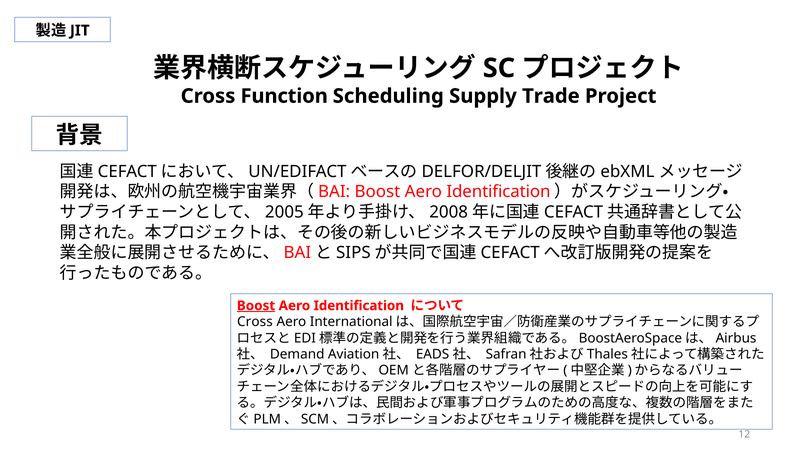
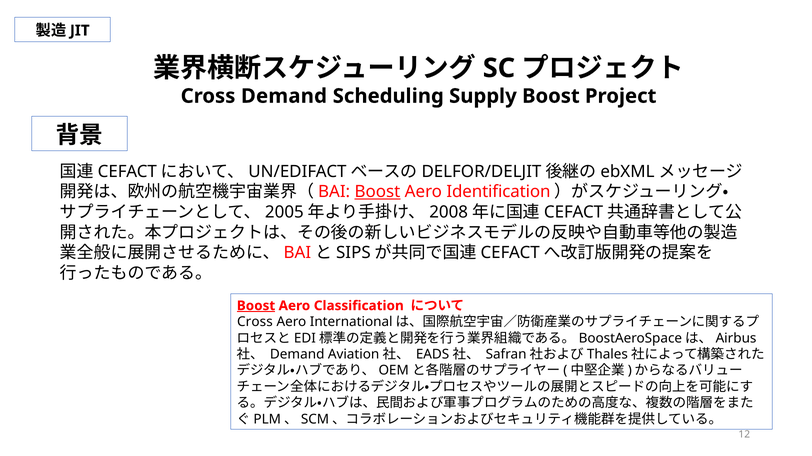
Cross Function: Function -> Demand
Supply Trade: Trade -> Boost
Boost at (377, 192) underline: none -> present
Identification at (359, 306): Identification -> Classification
